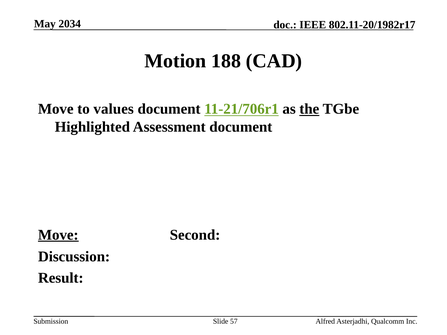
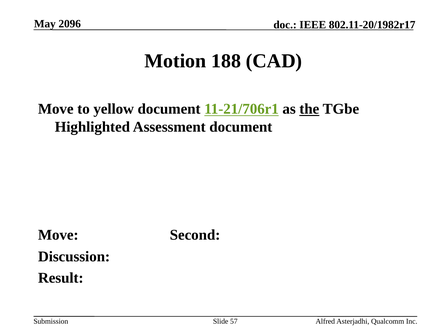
2034: 2034 -> 2096
values: values -> yellow
Move at (58, 235) underline: present -> none
